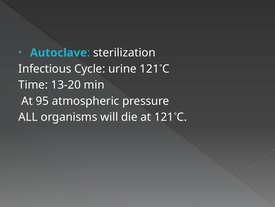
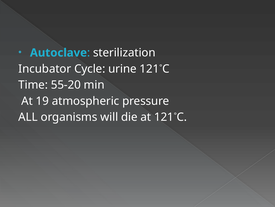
Infectious: Infectious -> Incubator
13-20: 13-20 -> 55-20
95: 95 -> 19
